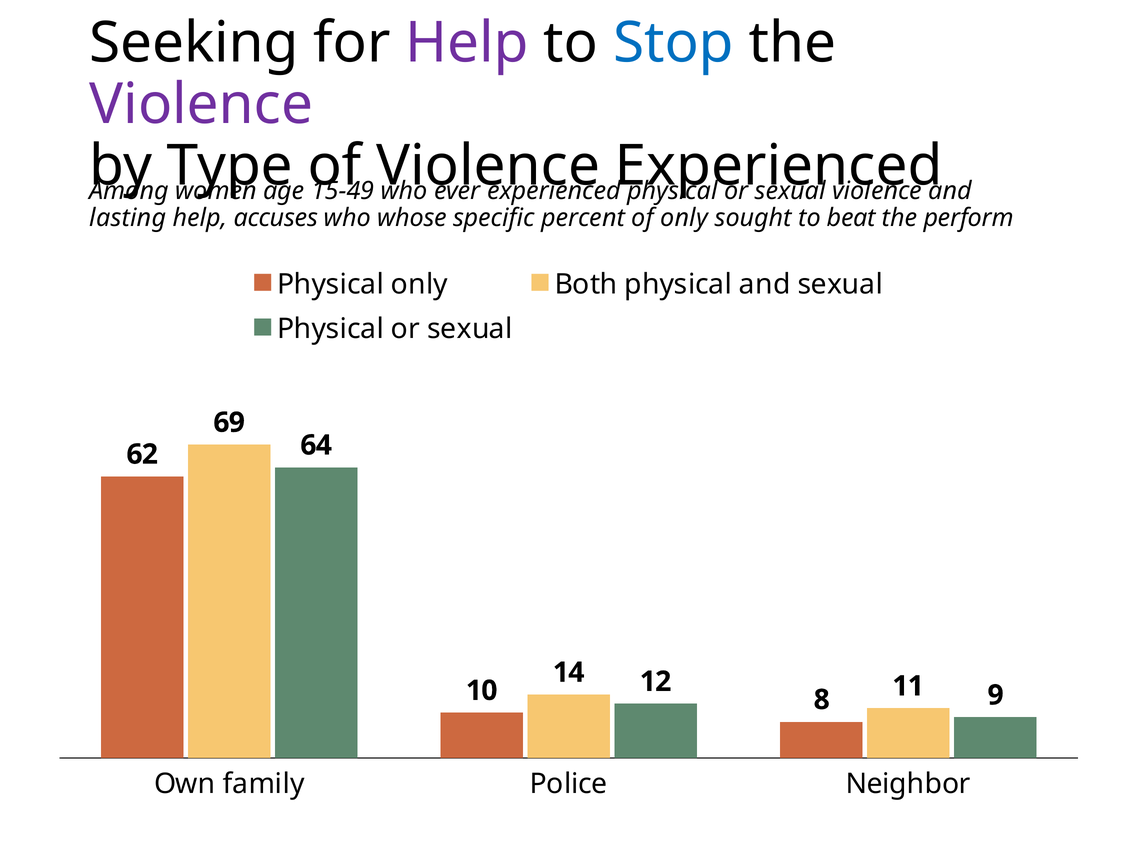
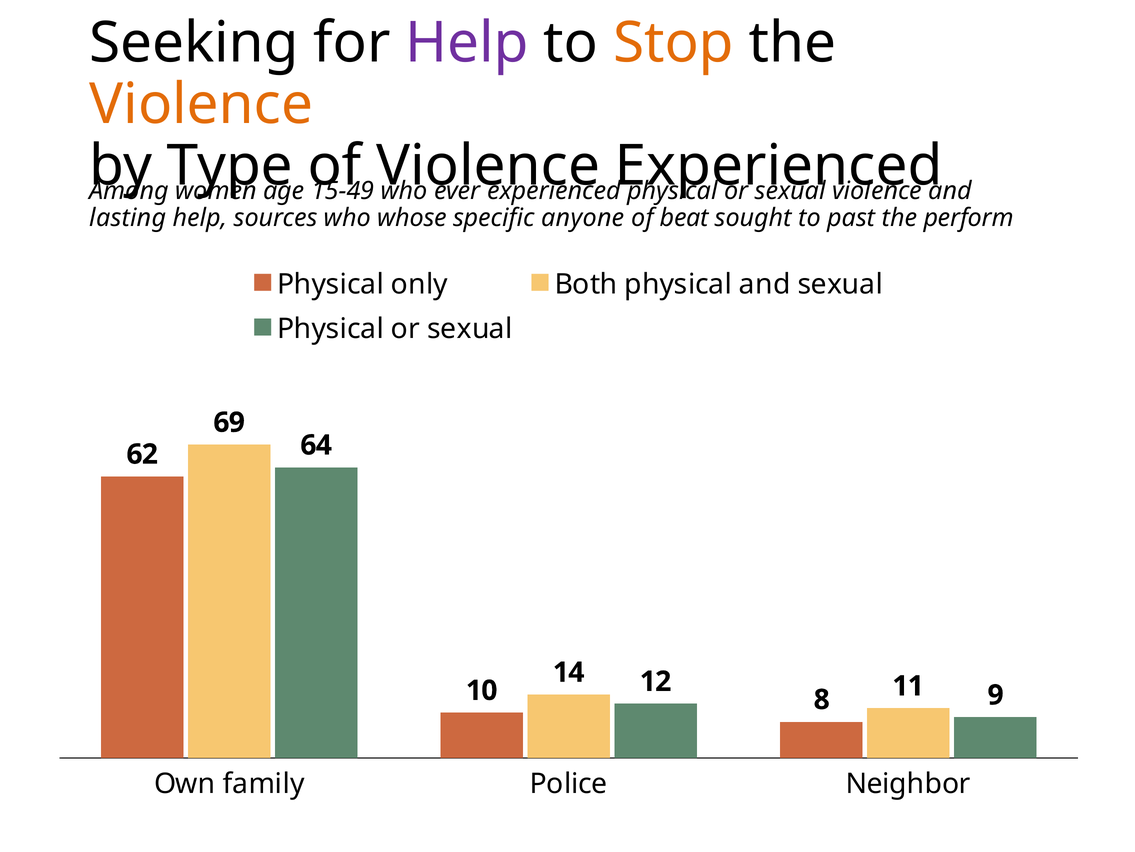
Stop colour: blue -> orange
Violence at (201, 104) colour: purple -> orange
accuses: accuses -> sources
percent: percent -> anyone
of only: only -> beat
beat: beat -> past
